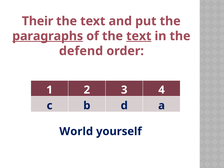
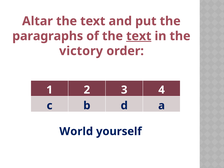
Their: Their -> Altar
paragraphs underline: present -> none
defend: defend -> victory
